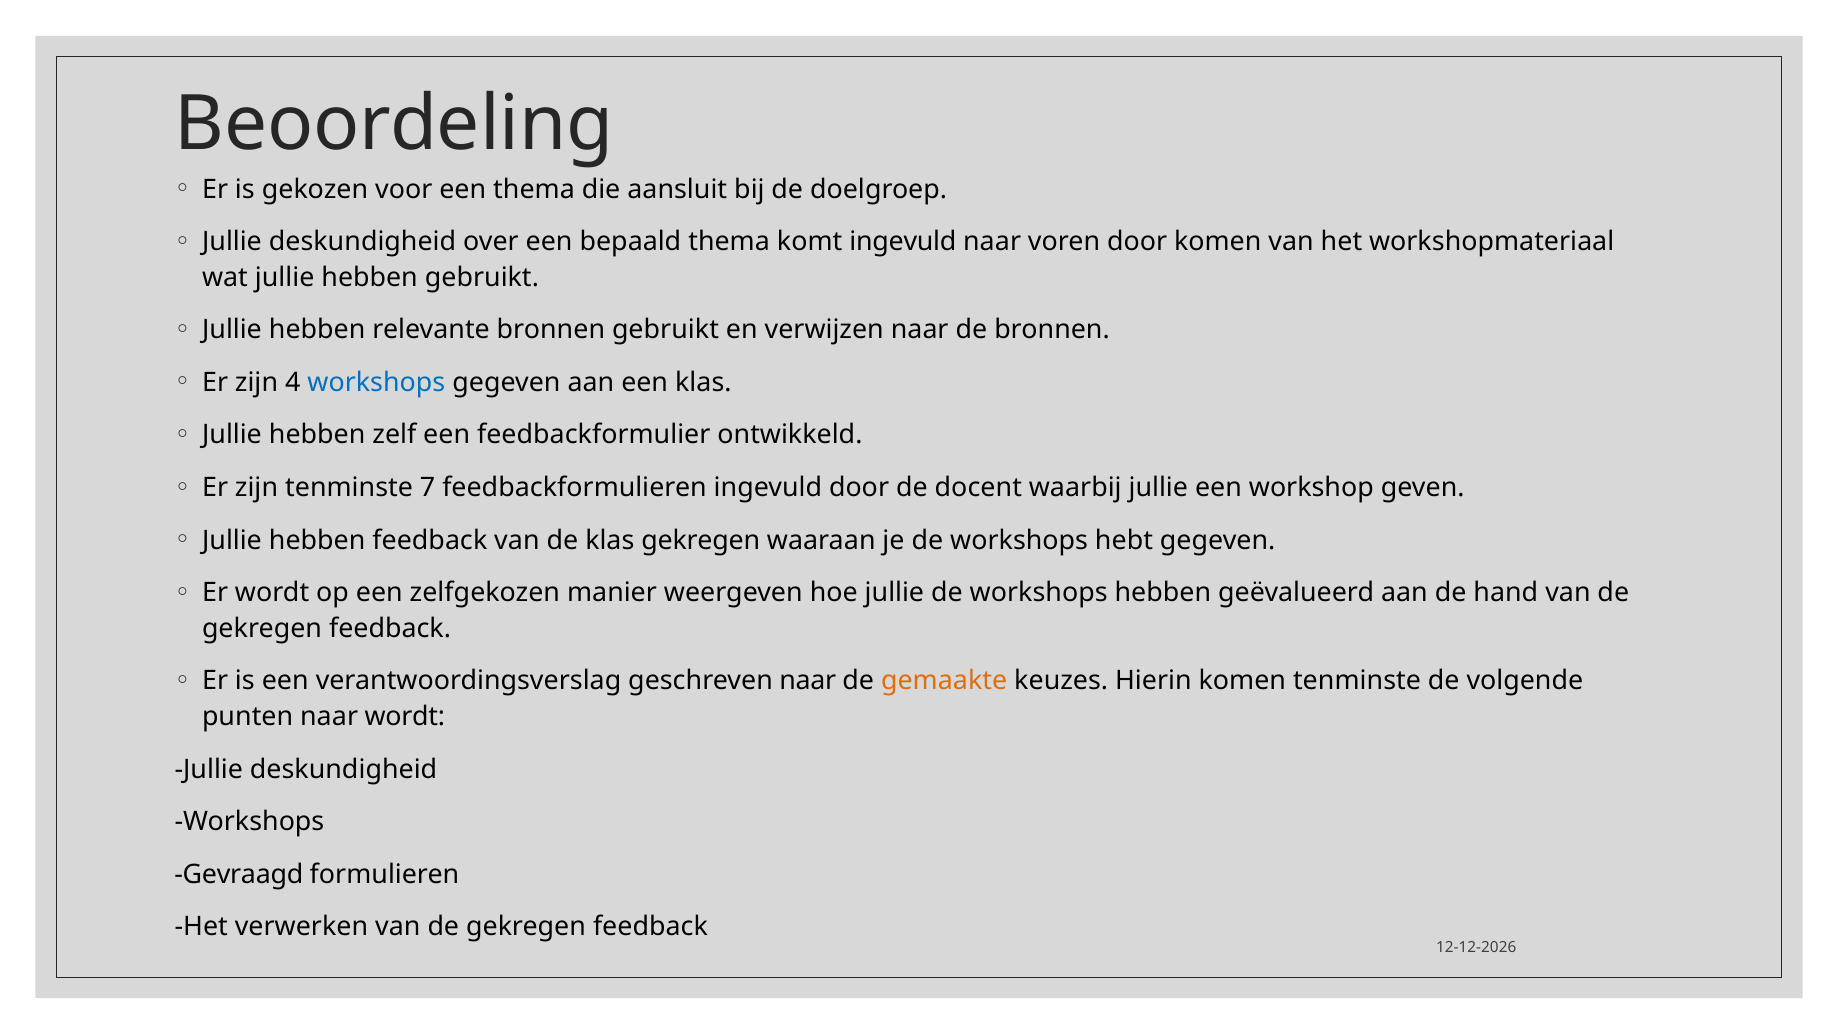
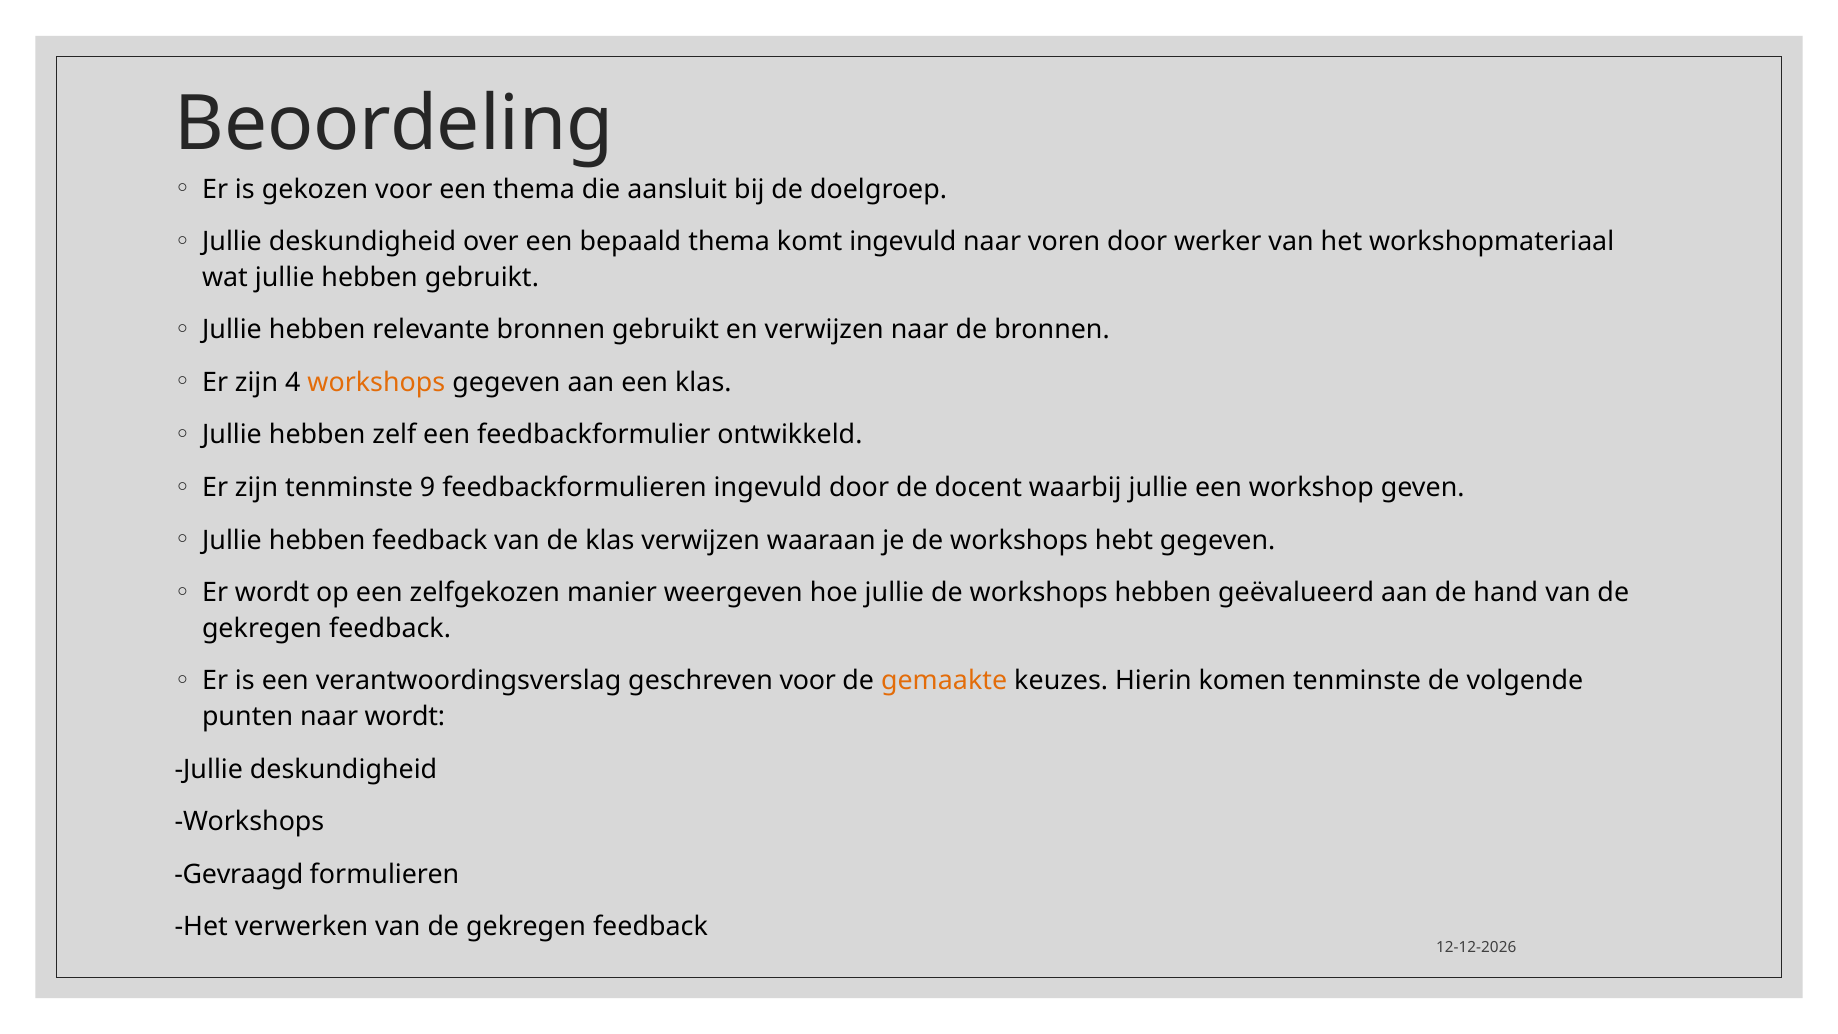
door komen: komen -> werker
workshops at (376, 382) colour: blue -> orange
7: 7 -> 9
klas gekregen: gekregen -> verwijzen
geschreven naar: naar -> voor
